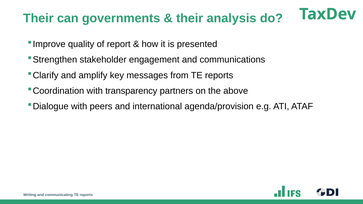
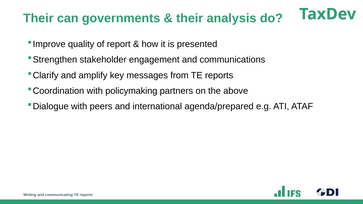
transparency: transparency -> policymaking
agenda/provision: agenda/provision -> agenda/prepared
